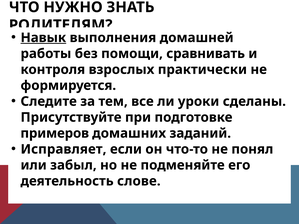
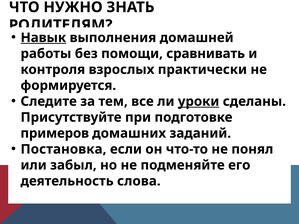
уроки underline: none -> present
Исправляет: Исправляет -> Постановка
слове: слове -> слова
